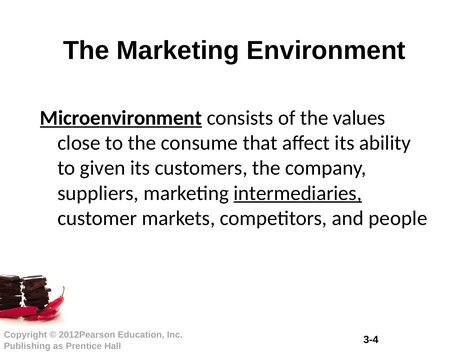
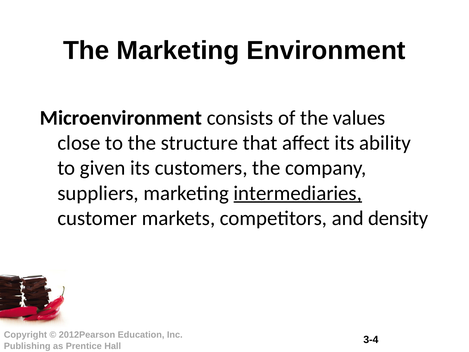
Microenvironment underline: present -> none
consume: consume -> structure
people: people -> density
